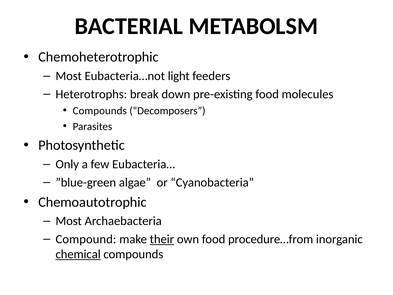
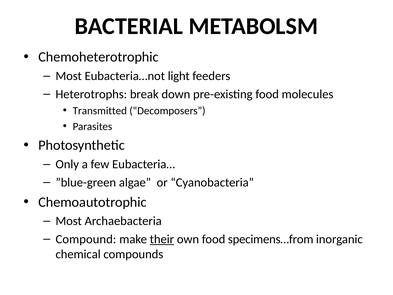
Compounds at (100, 111): Compounds -> Transmitted
procedure…from: procedure…from -> specimens…from
chemical underline: present -> none
